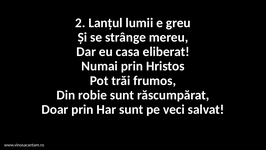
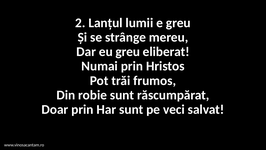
eu casa: casa -> greu
